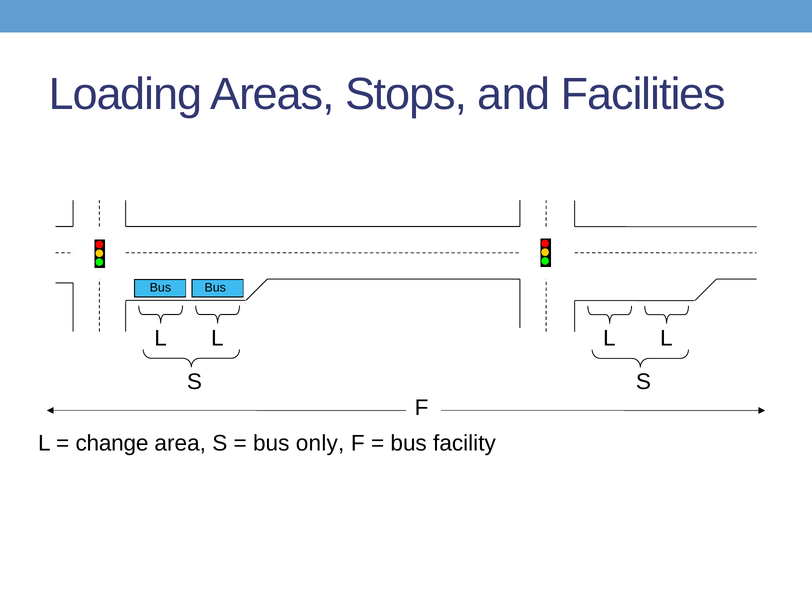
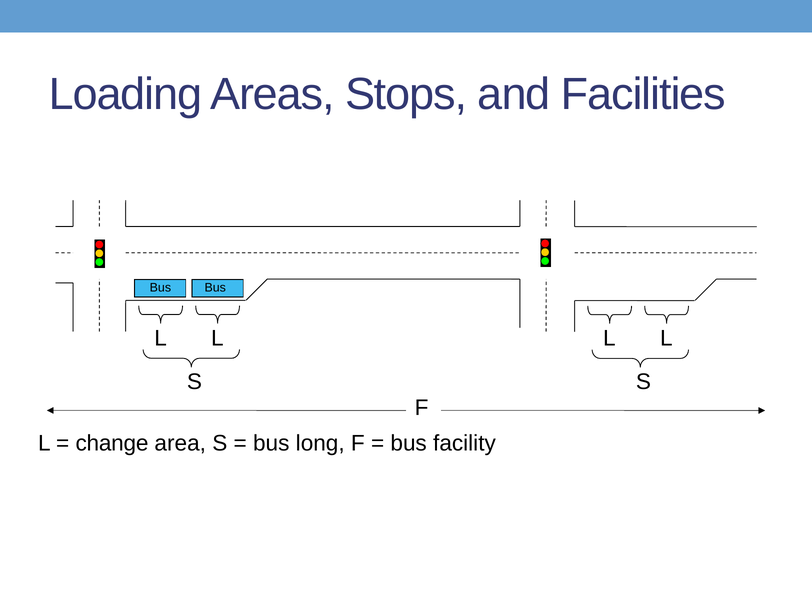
only: only -> long
